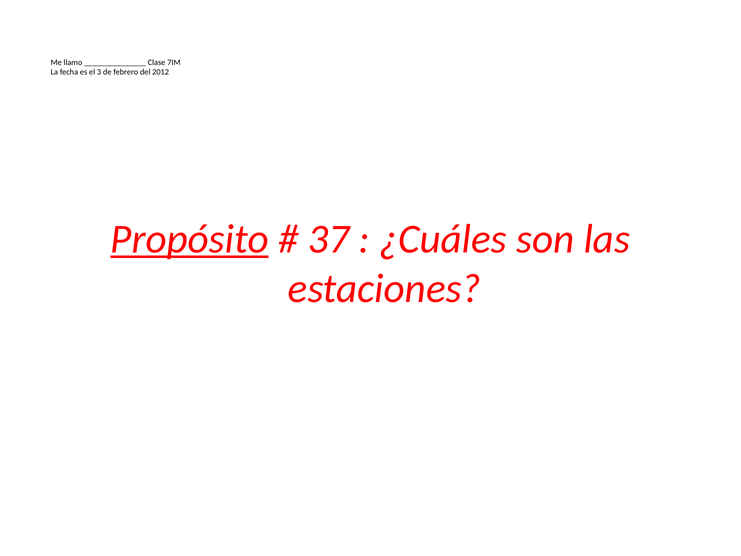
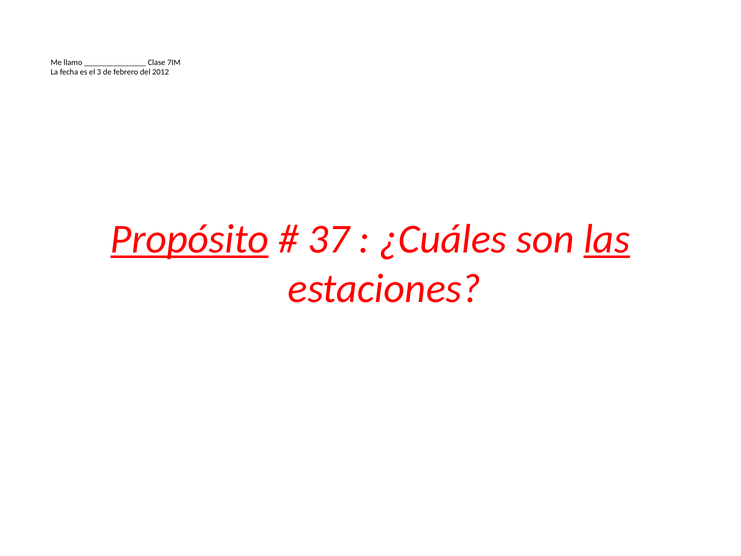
las underline: none -> present
